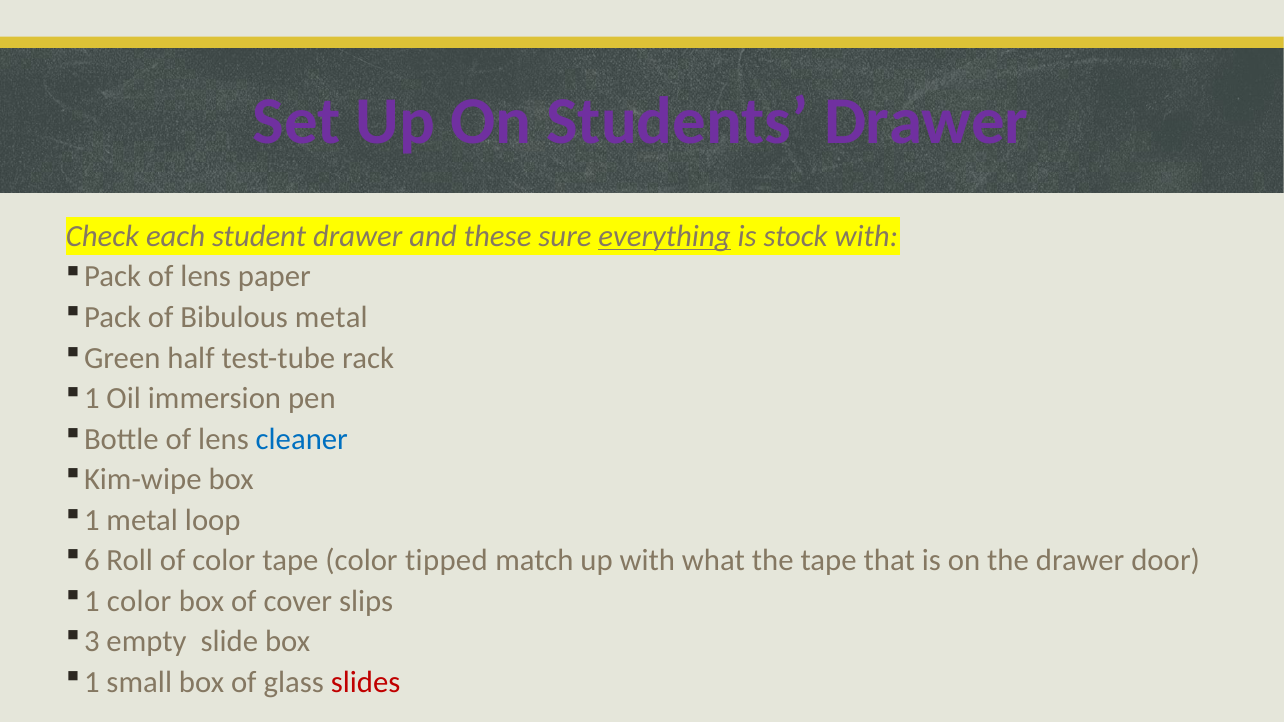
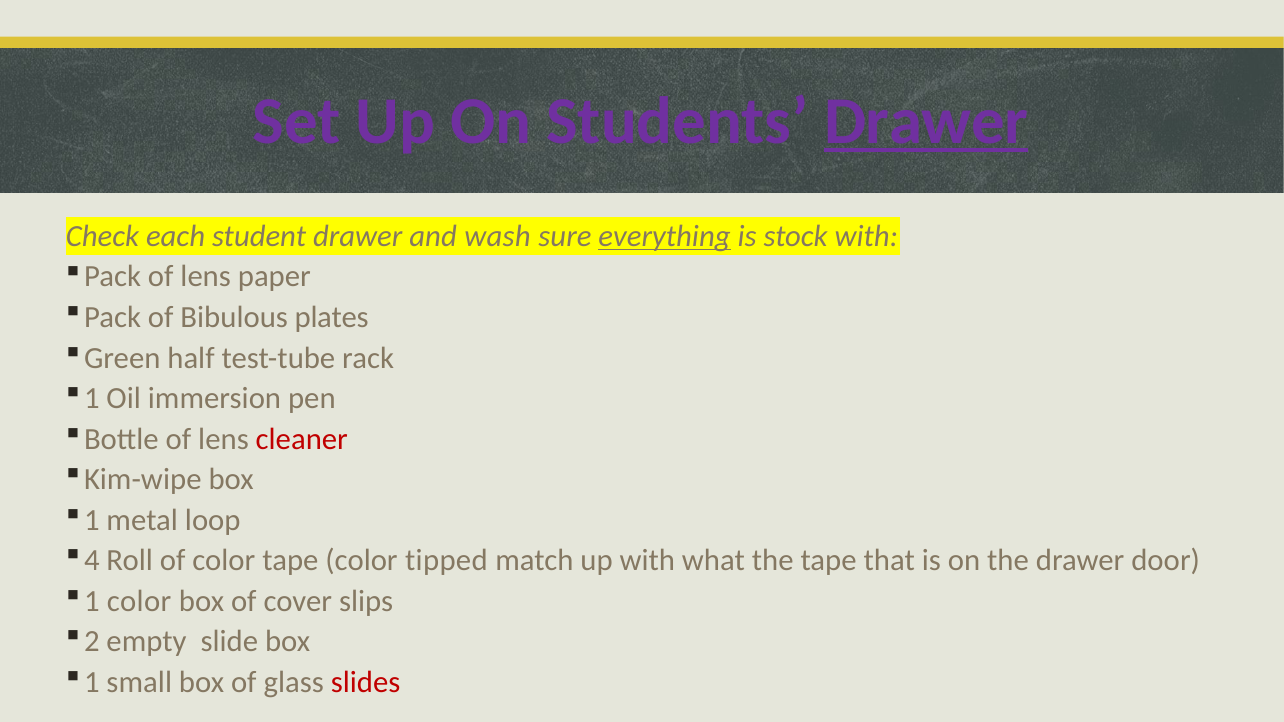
Drawer at (926, 121) underline: none -> present
these: these -> wash
Bibulous metal: metal -> plates
cleaner colour: blue -> red
6: 6 -> 4
3: 3 -> 2
